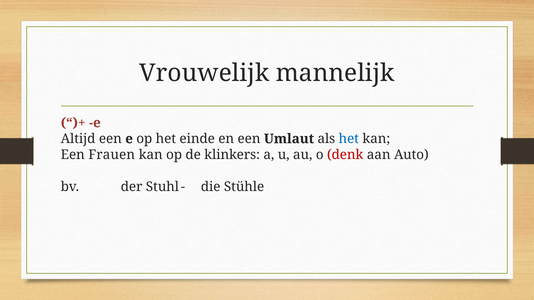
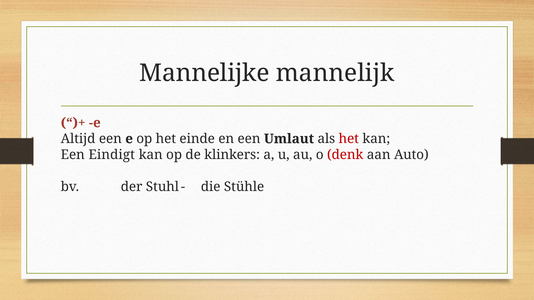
Vrouwelijk: Vrouwelijk -> Mannelijke
het at (349, 139) colour: blue -> red
Frauen: Frauen -> Eindigt
